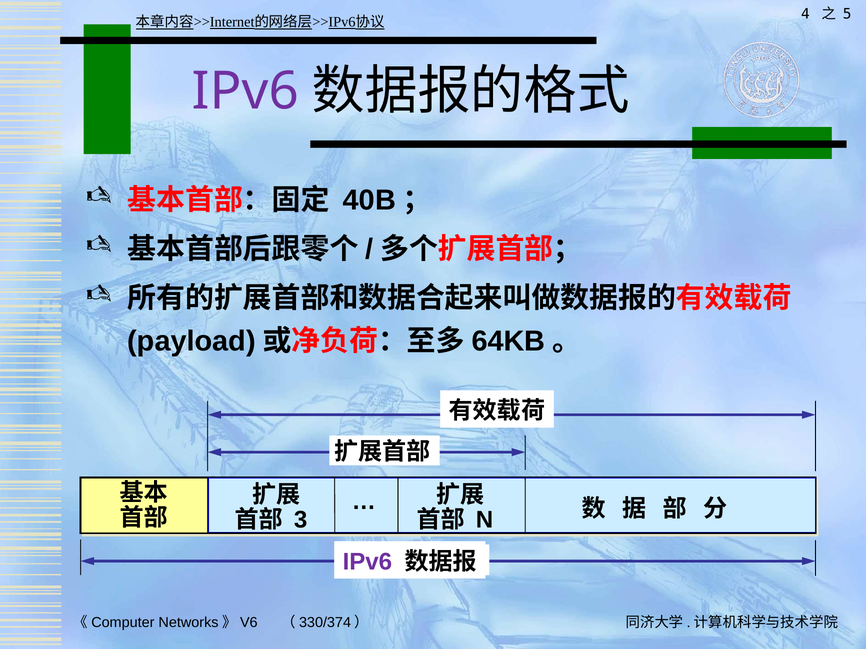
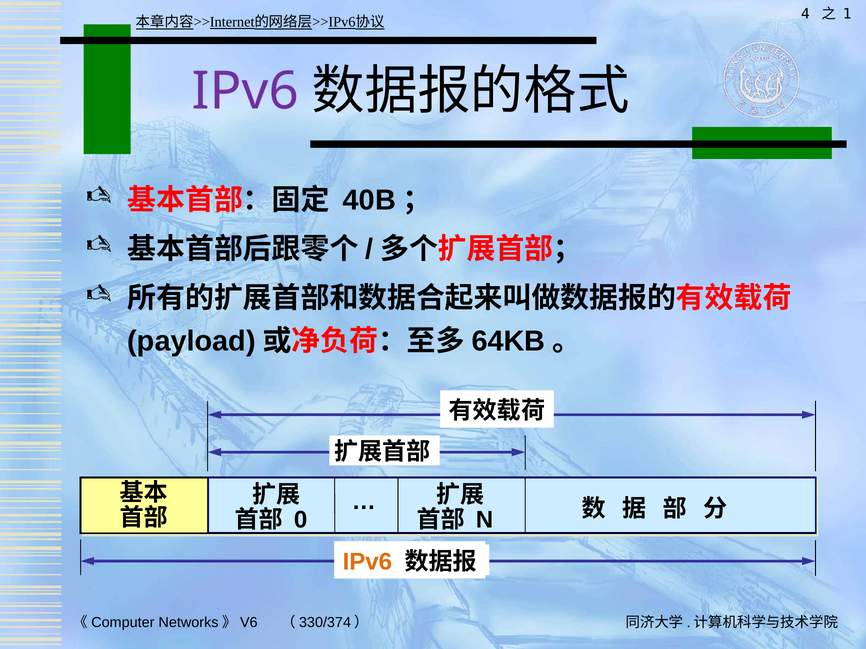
5: 5 -> 1
3: 3 -> 0
IPv6 at (367, 562) colour: purple -> orange
